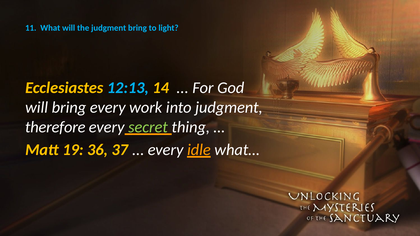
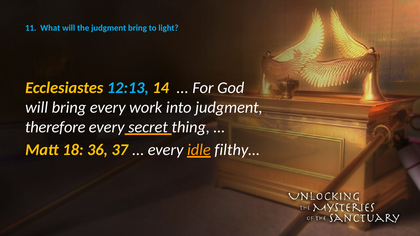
secret colour: light green -> white
19: 19 -> 18
what…: what… -> filthy…
